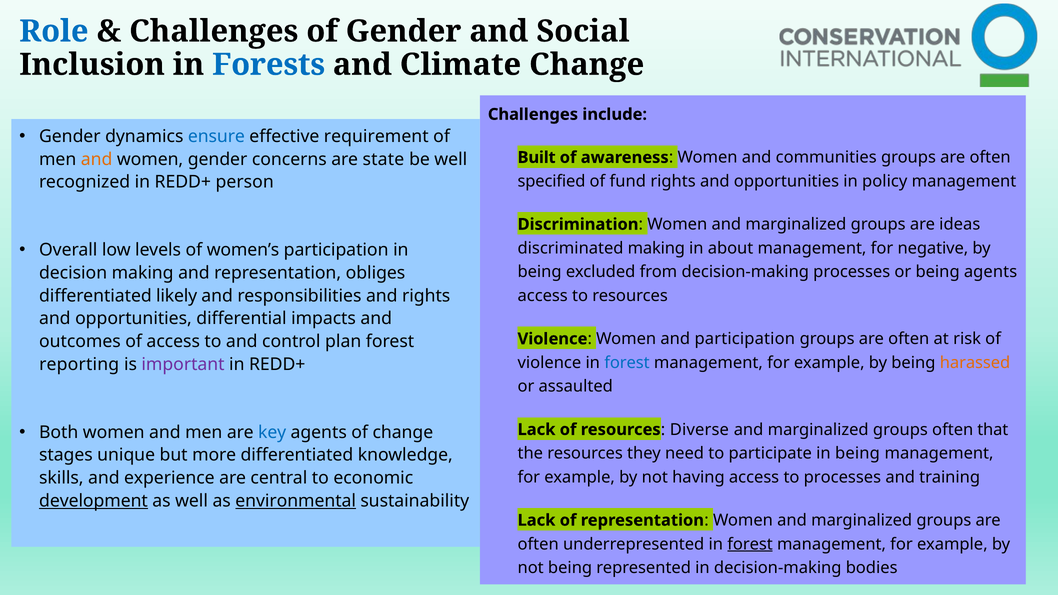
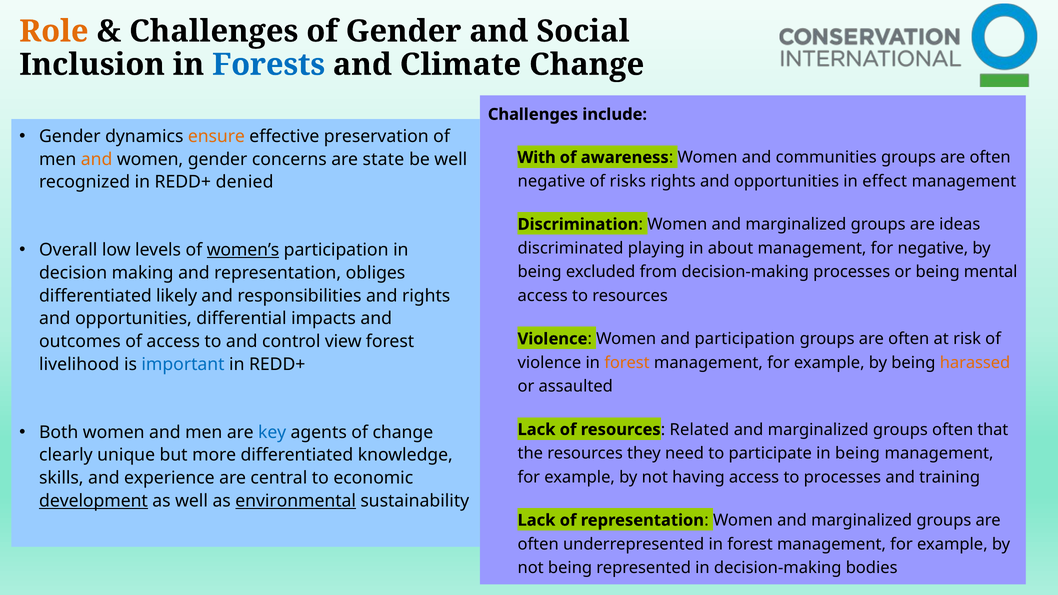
Role colour: blue -> orange
ensure colour: blue -> orange
requirement: requirement -> preservation
Built: Built -> With
specified at (552, 181): specified -> negative
fund: fund -> risks
policy: policy -> effect
person: person -> denied
women’s underline: none -> present
discriminated making: making -> playing
being agents: agents -> mental
plan: plan -> view
forest at (627, 363) colour: blue -> orange
reporting: reporting -> livelihood
important colour: purple -> blue
Diverse: Diverse -> Related
stages: stages -> clearly
forest at (750, 544) underline: present -> none
